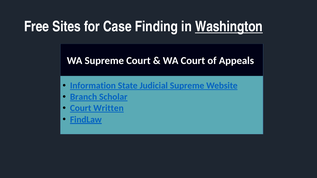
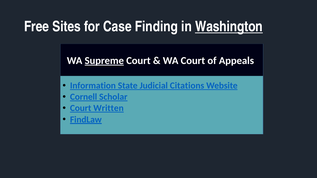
Supreme at (104, 61) underline: none -> present
Judicial Supreme: Supreme -> Citations
Branch: Branch -> Cornell
